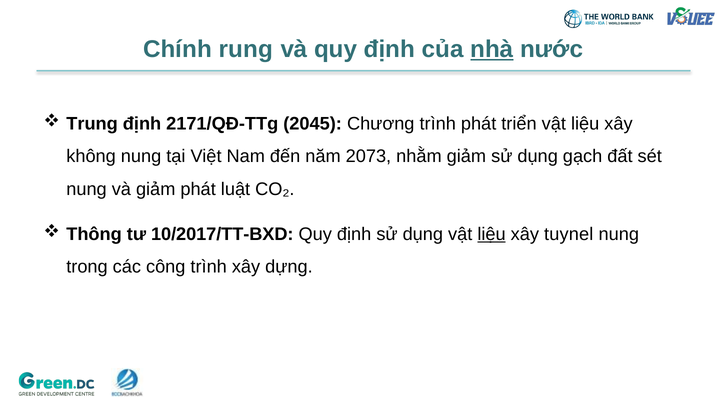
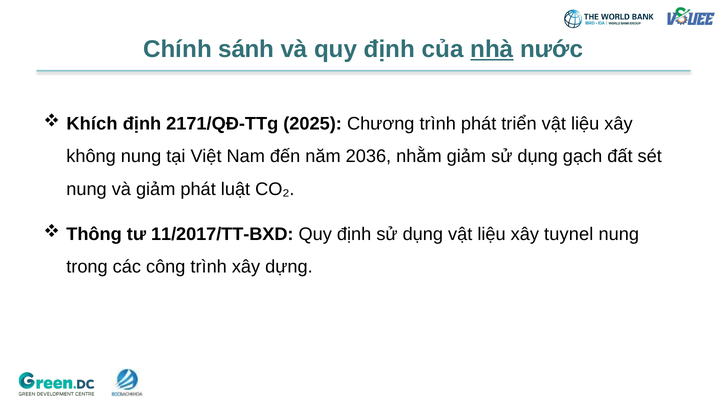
rung: rung -> sánh
Trung: Trung -> Khích
2045: 2045 -> 2025
2073: 2073 -> 2036
10/2017/TT-BXD: 10/2017/TT-BXD -> 11/2017/TT-BXD
liệu at (492, 234) underline: present -> none
